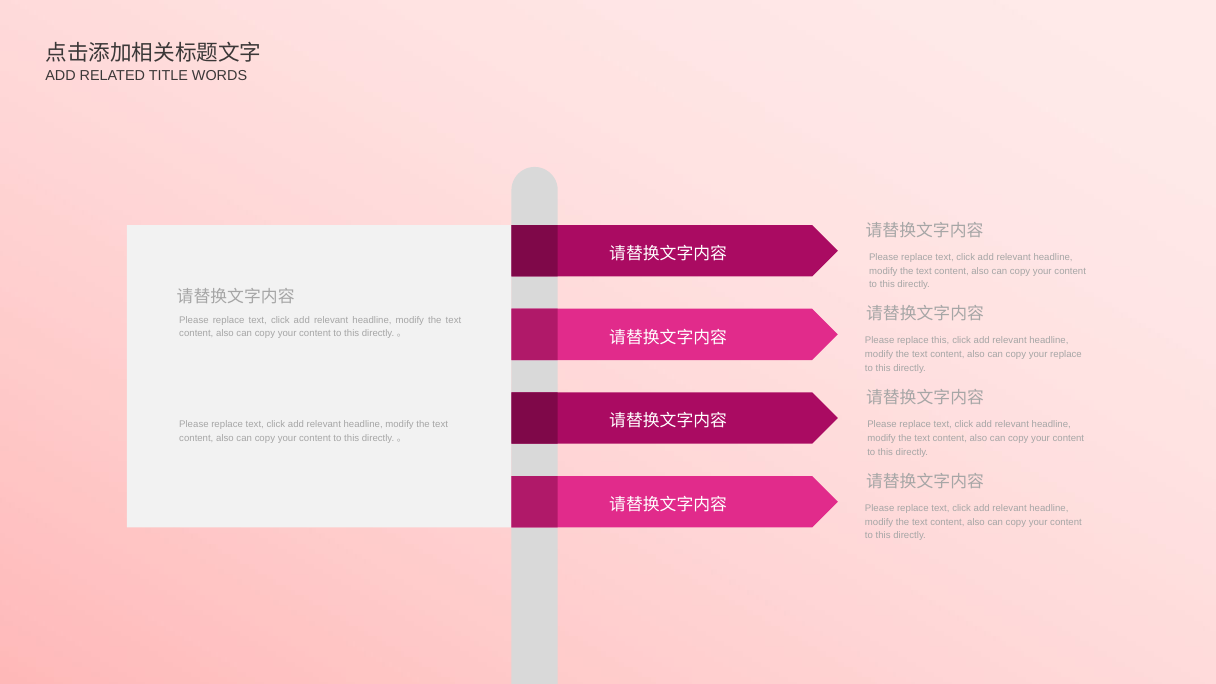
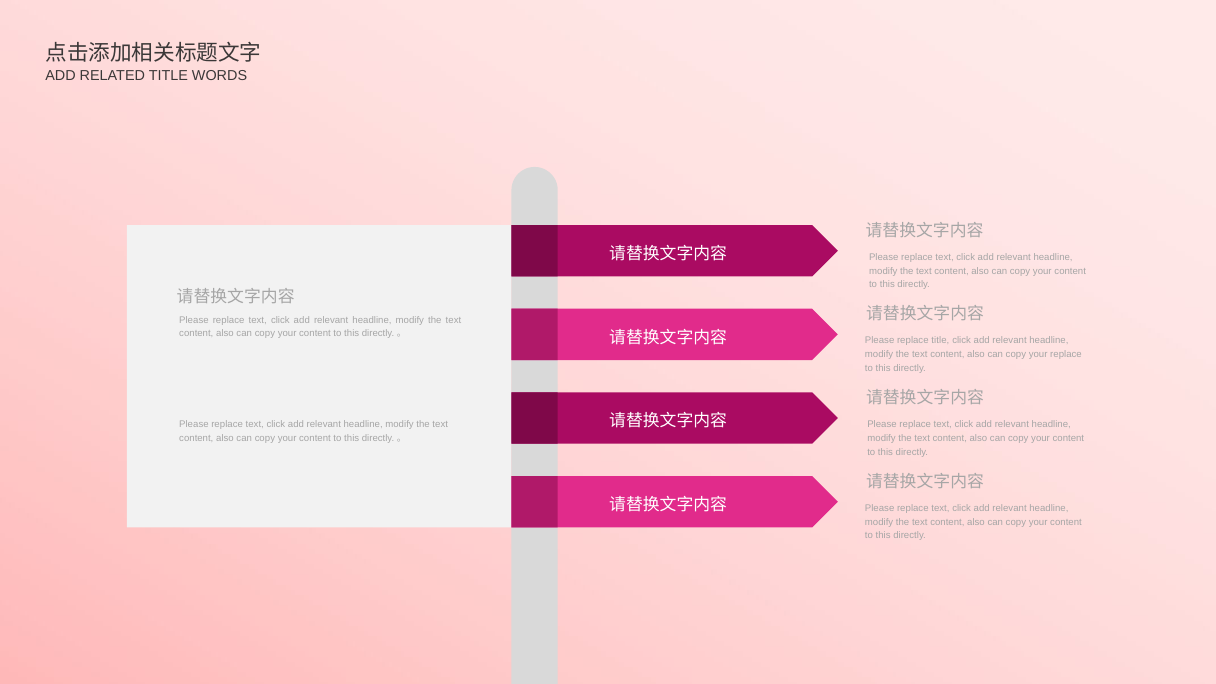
replace this: this -> title
